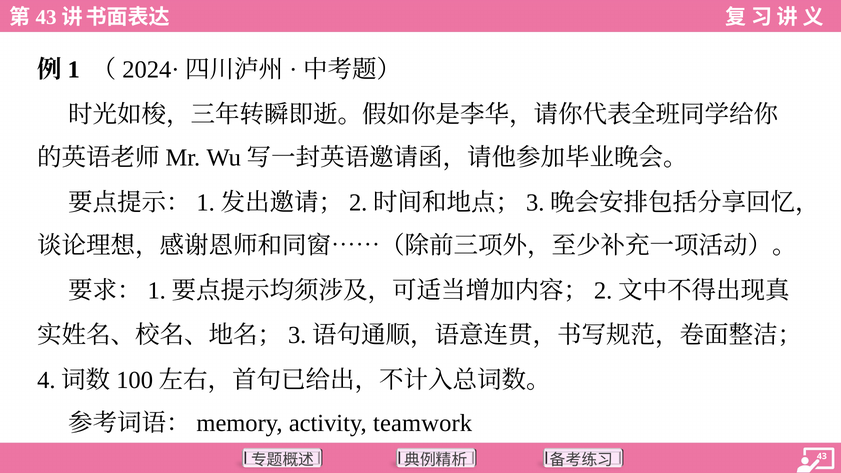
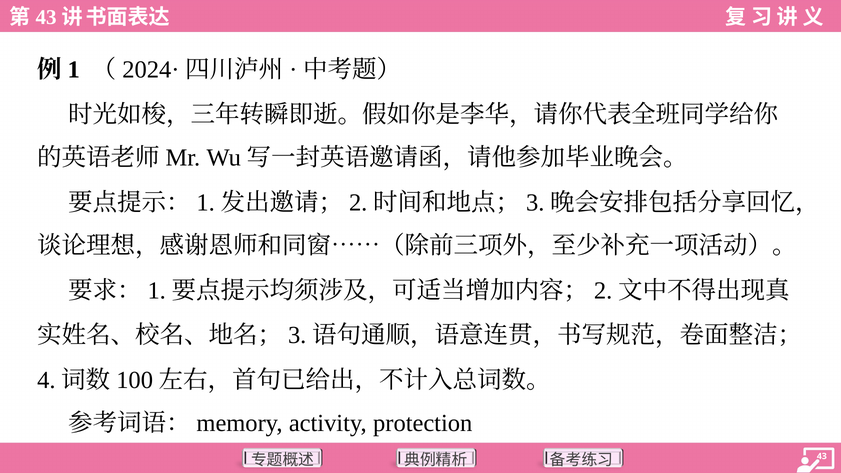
teamwork: teamwork -> protection
